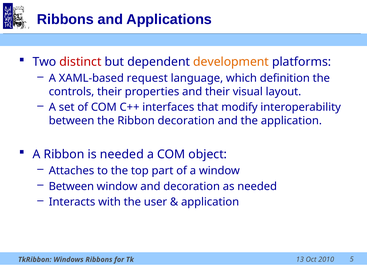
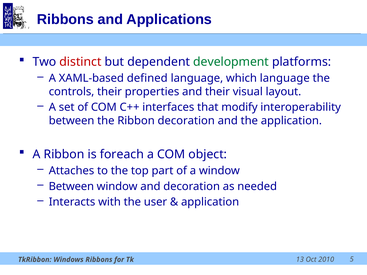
development colour: orange -> green
request: request -> defined
which definition: definition -> language
is needed: needed -> foreach
